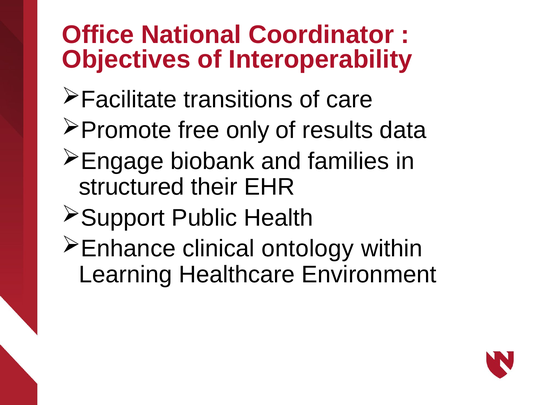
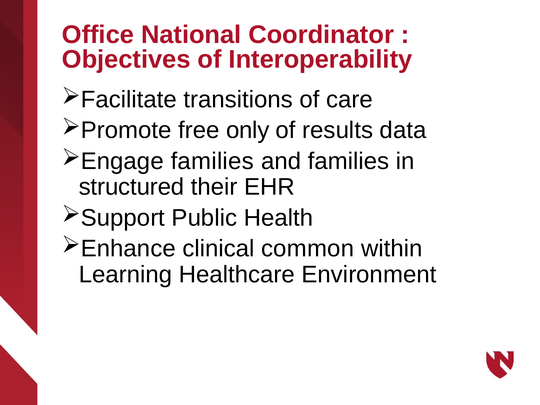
biobank at (212, 161): biobank -> families
ontology: ontology -> common
